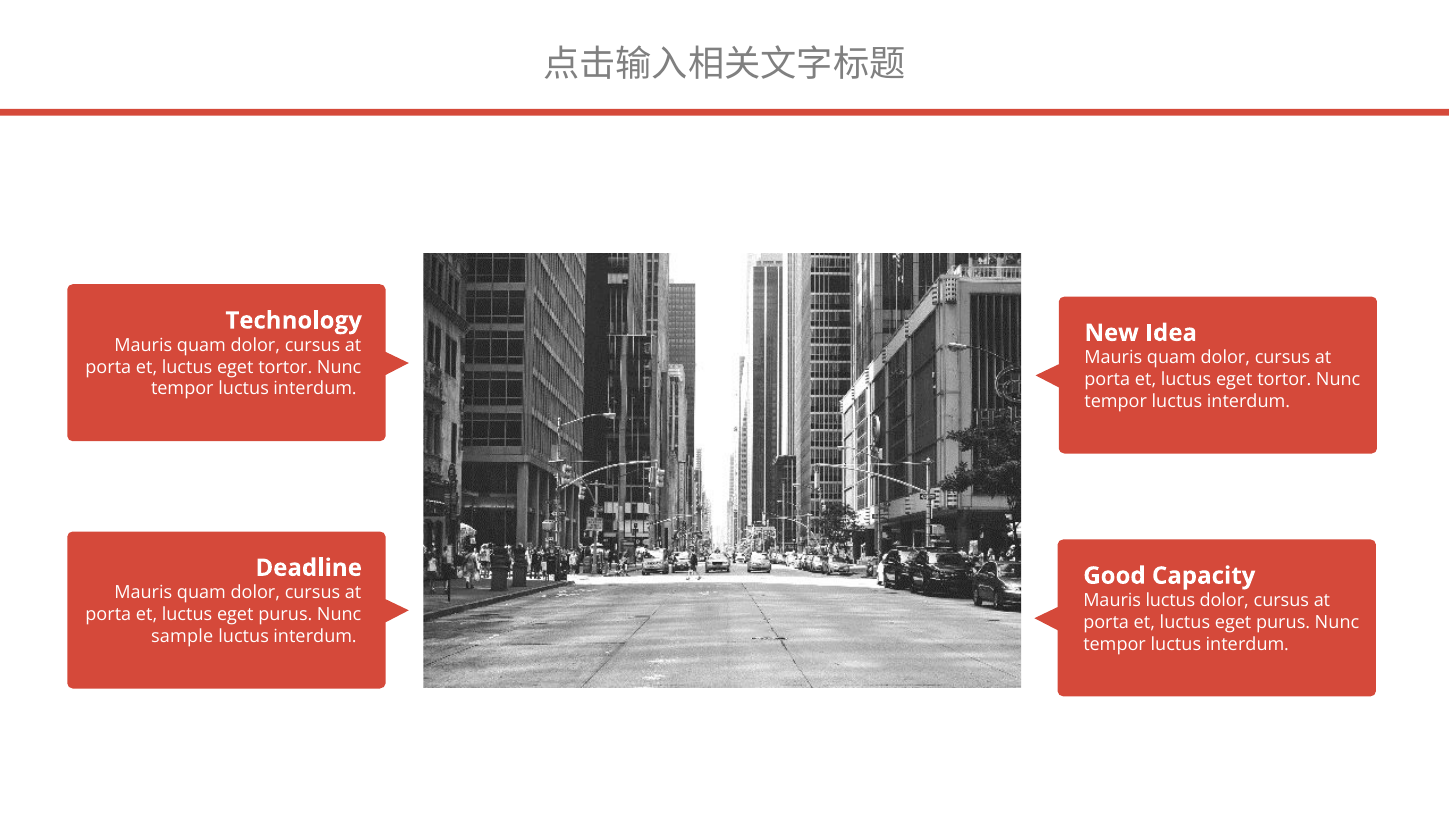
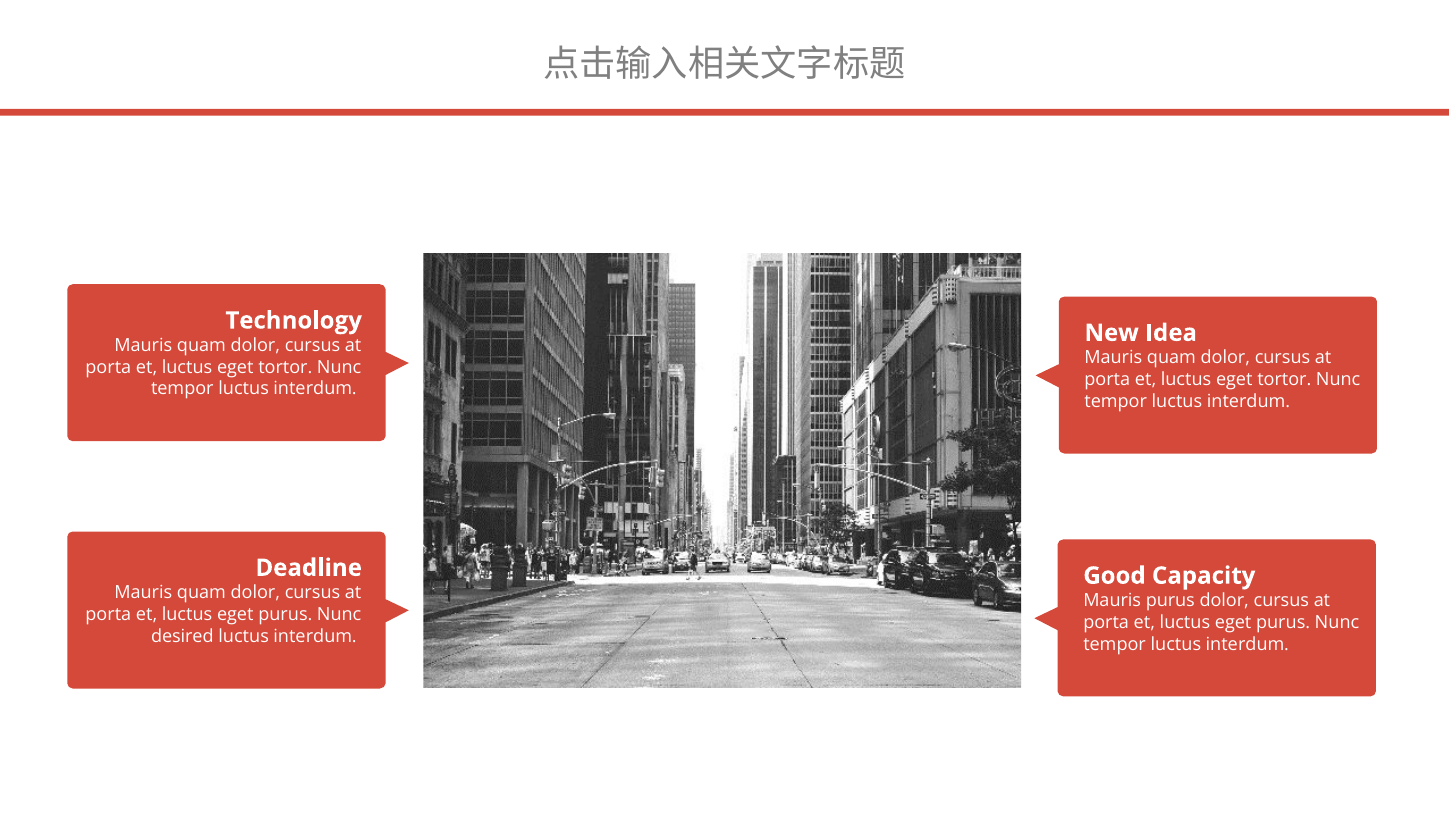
Mauris luctus: luctus -> purus
sample: sample -> desired
